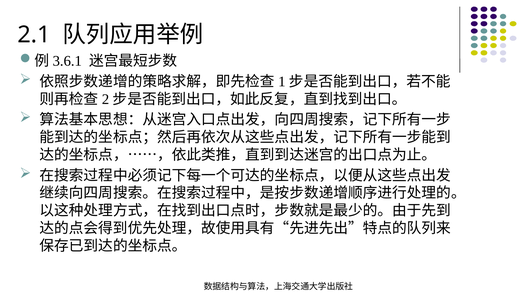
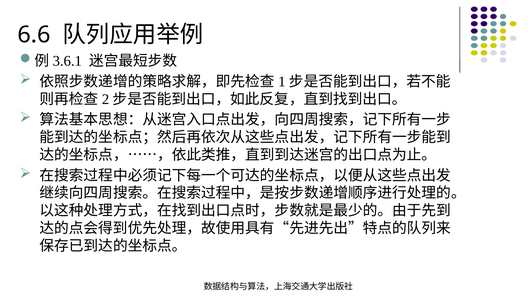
2.1: 2.1 -> 6.6
